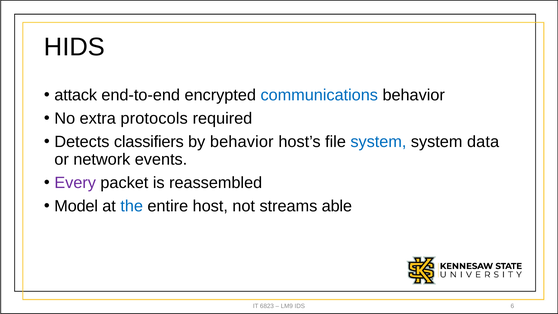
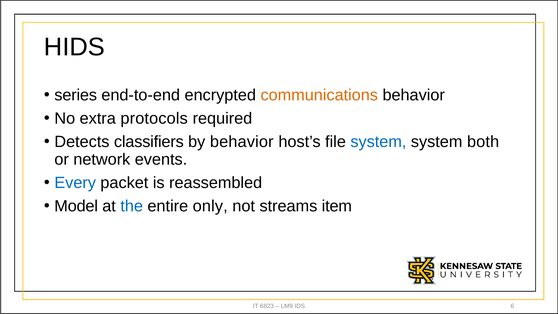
attack: attack -> series
communications colour: blue -> orange
data: data -> both
Every colour: purple -> blue
host: host -> only
able: able -> item
